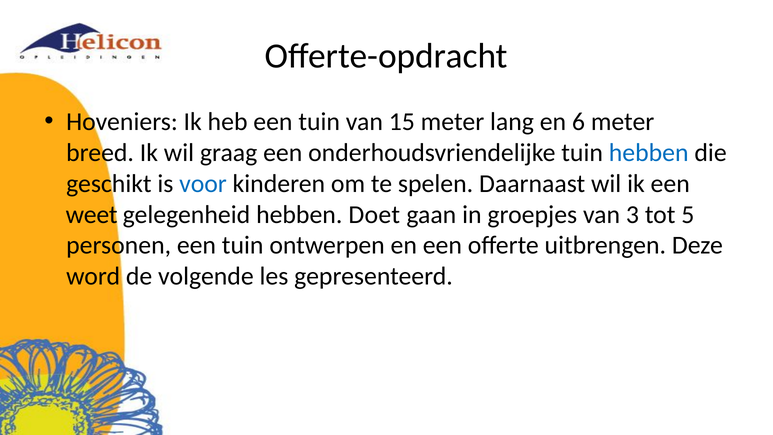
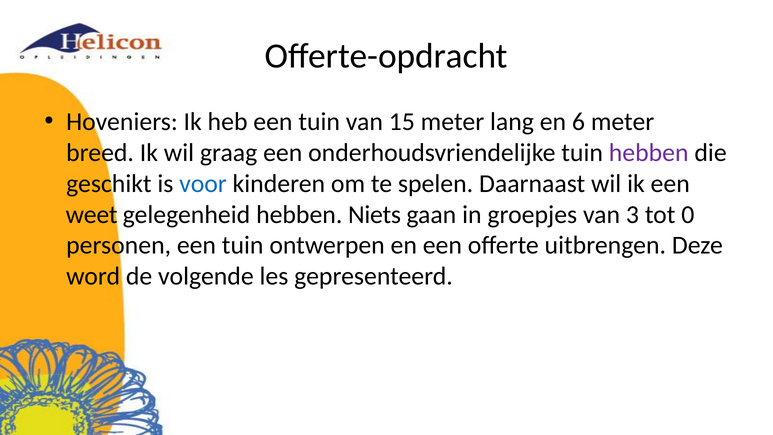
hebben at (649, 153) colour: blue -> purple
Doet: Doet -> Niets
5: 5 -> 0
